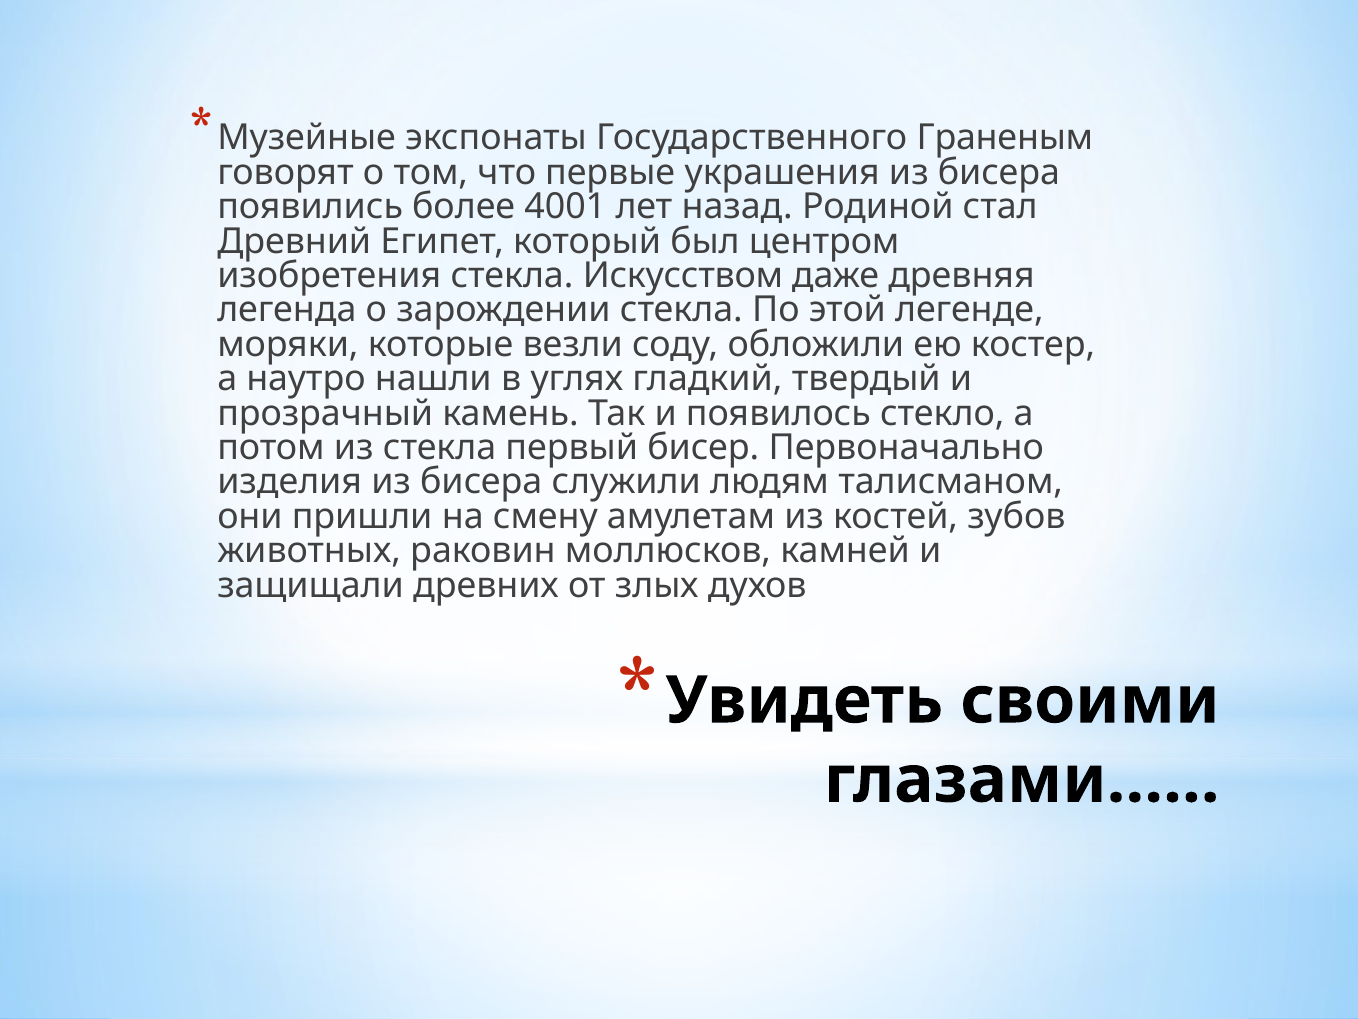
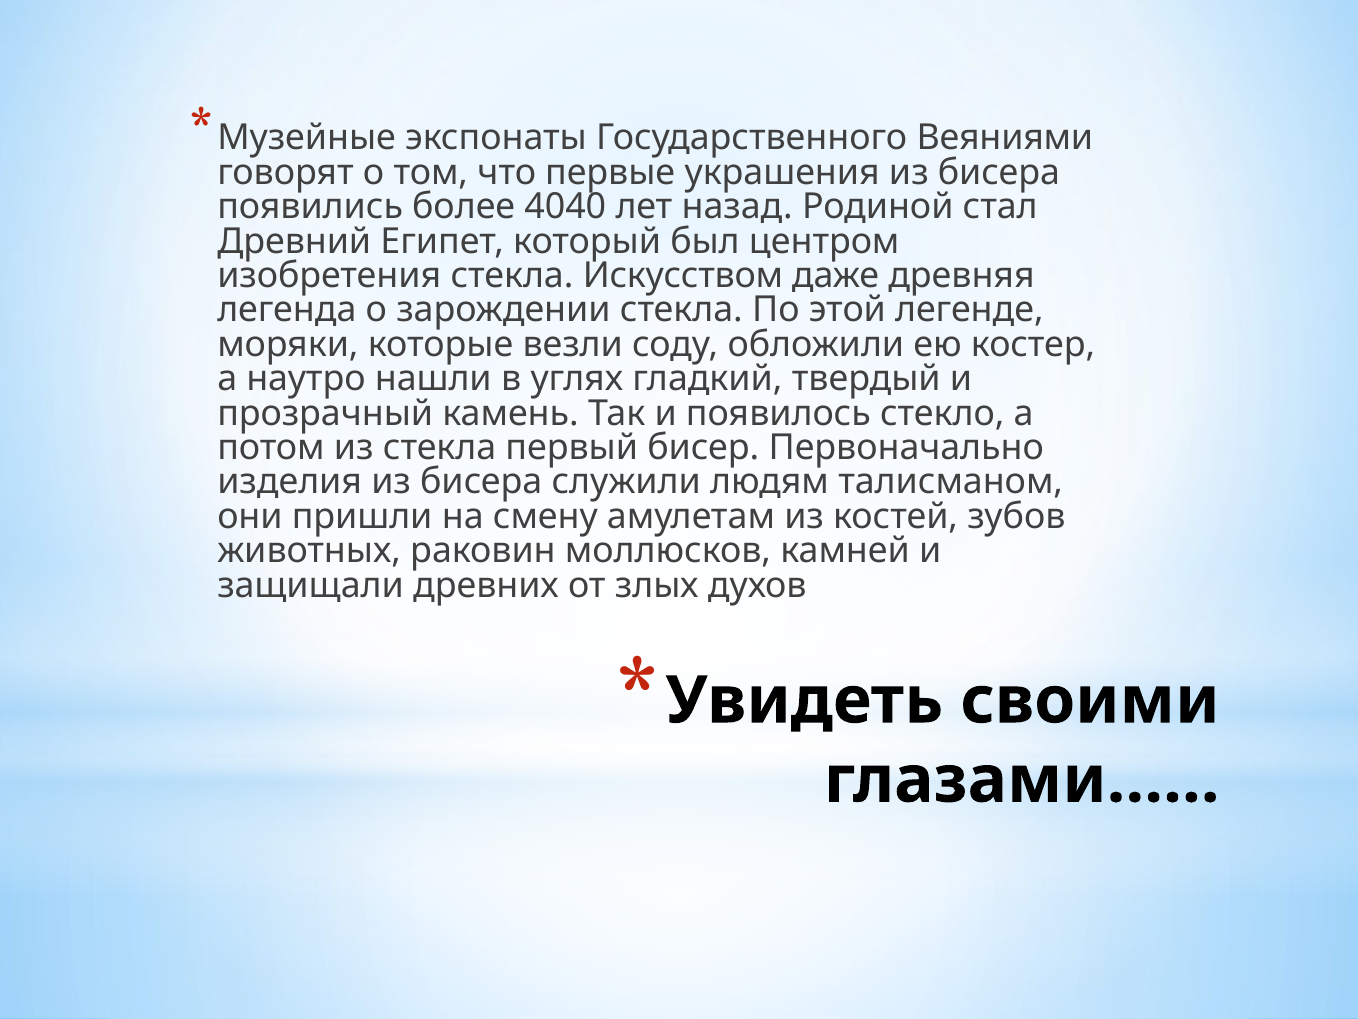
Граненым: Граненым -> Веяниями
4001: 4001 -> 4040
